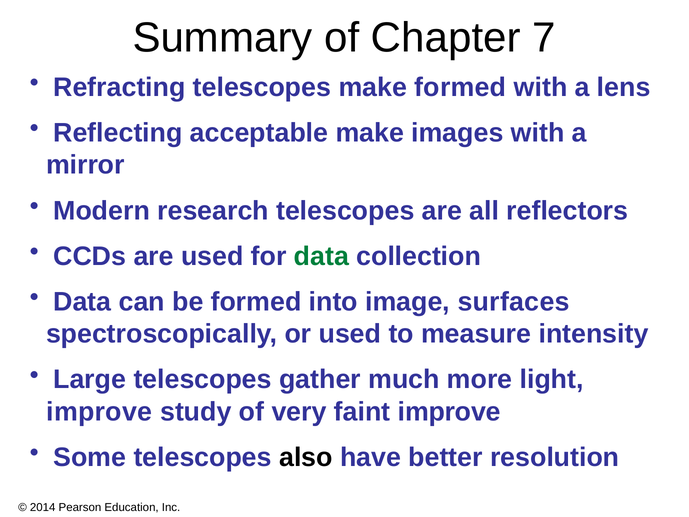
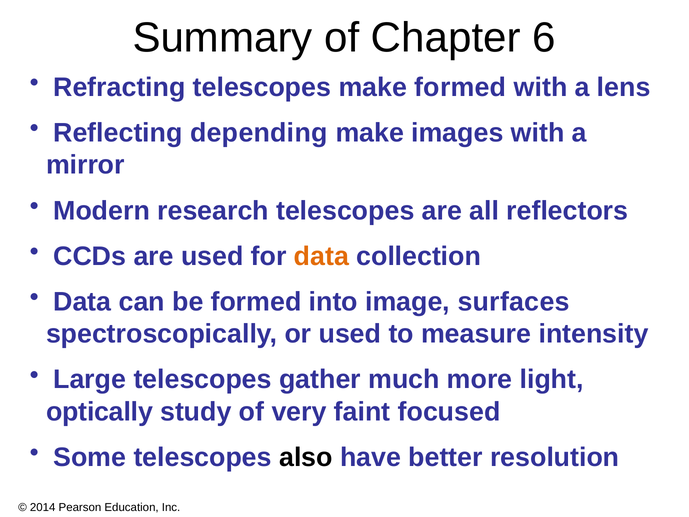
7: 7 -> 6
acceptable: acceptable -> depending
data at (321, 256) colour: green -> orange
improve at (99, 412): improve -> optically
faint improve: improve -> focused
